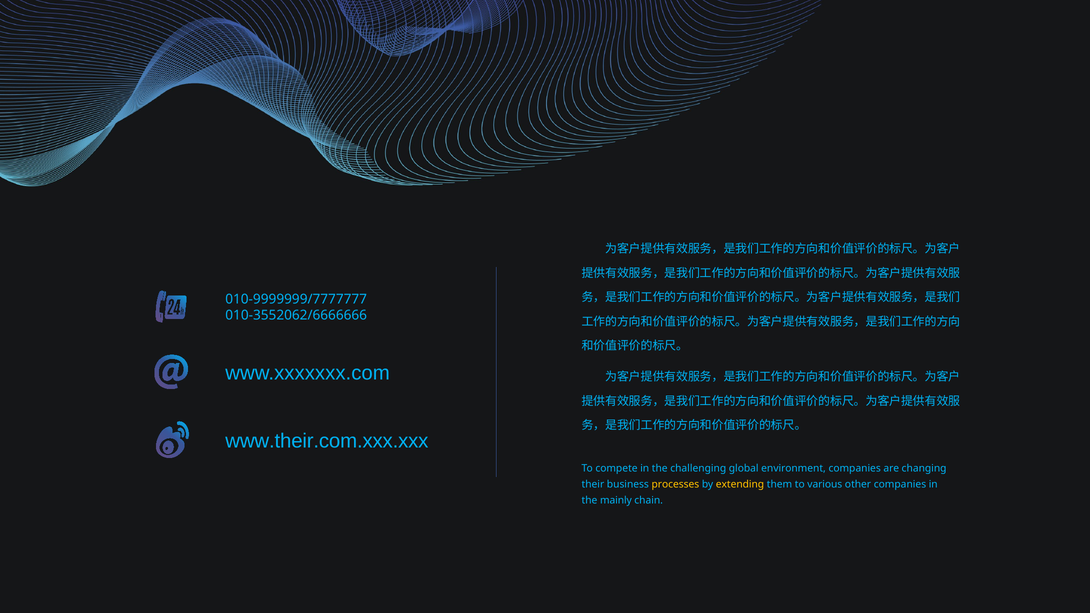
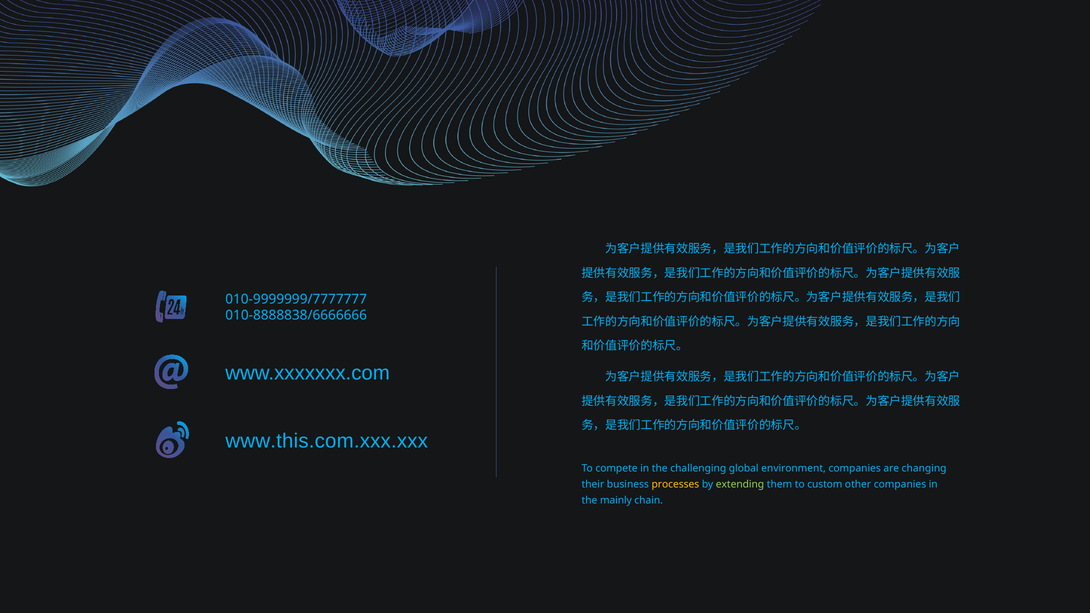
010-3552062/6666666: 010-3552062/6666666 -> 010-8888838/6666666
www.their.com.xxx.xxx: www.their.com.xxx.xxx -> www.this.com.xxx.xxx
extending colour: yellow -> light green
various: various -> custom
